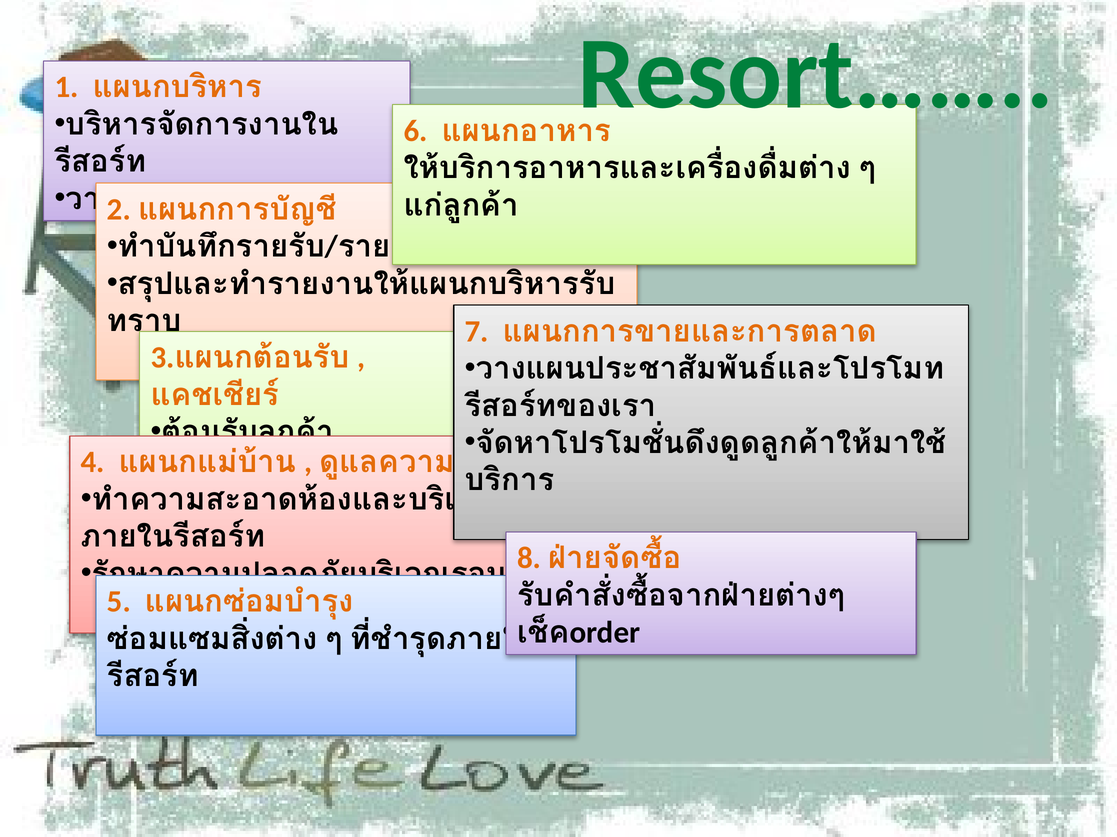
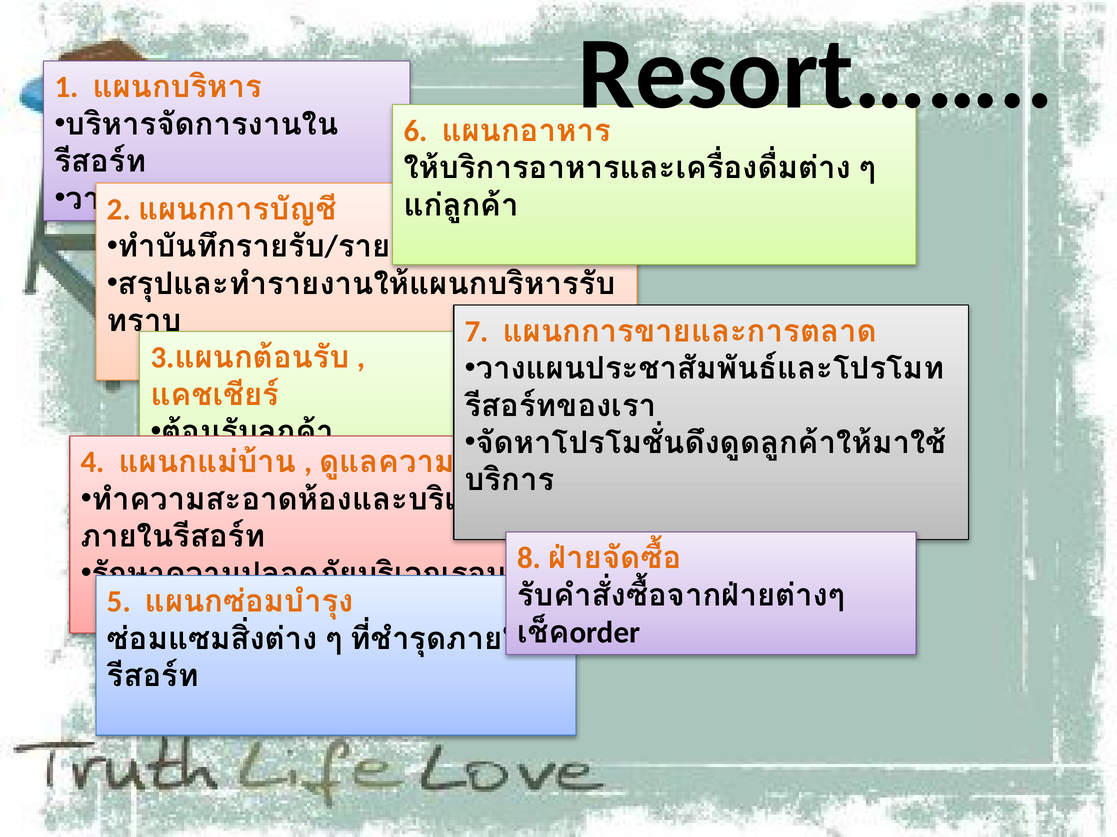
Resort…… colour: green -> black
